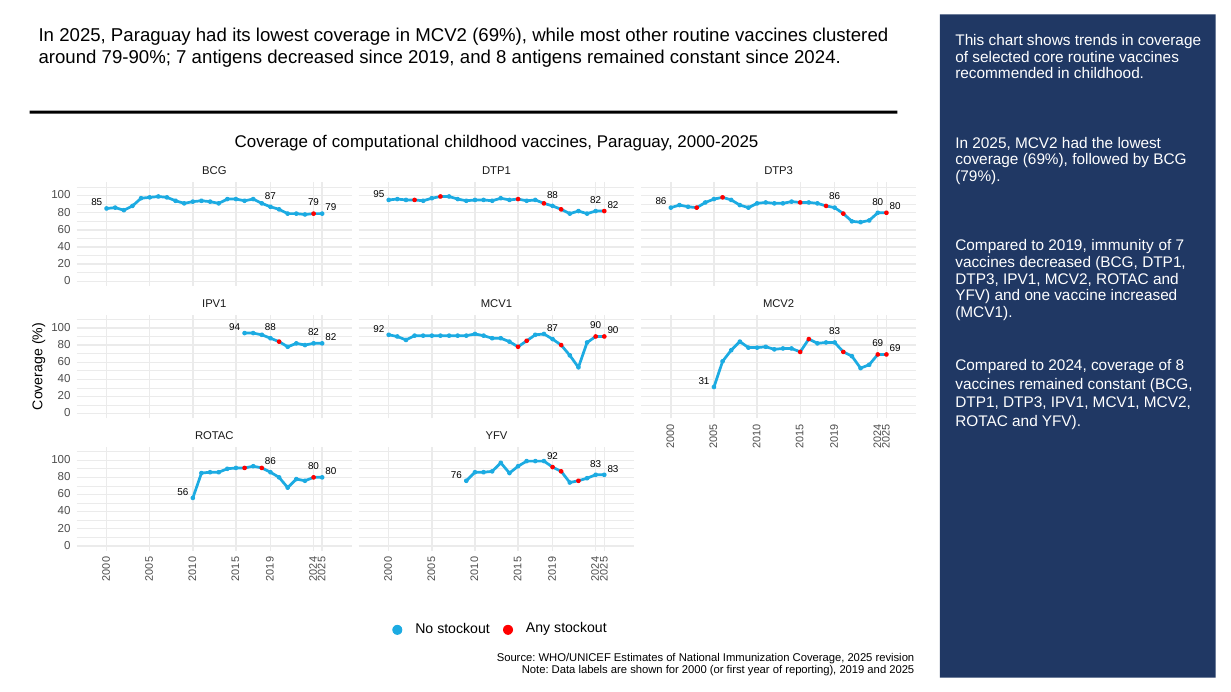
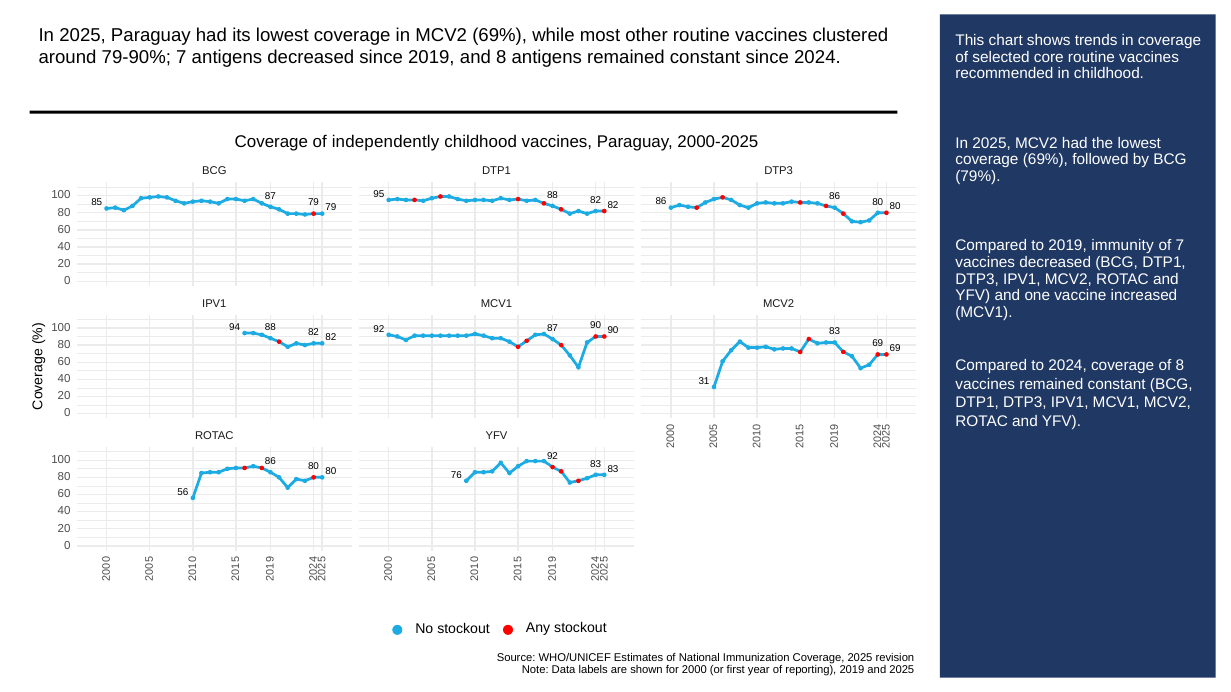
computational: computational -> independently
